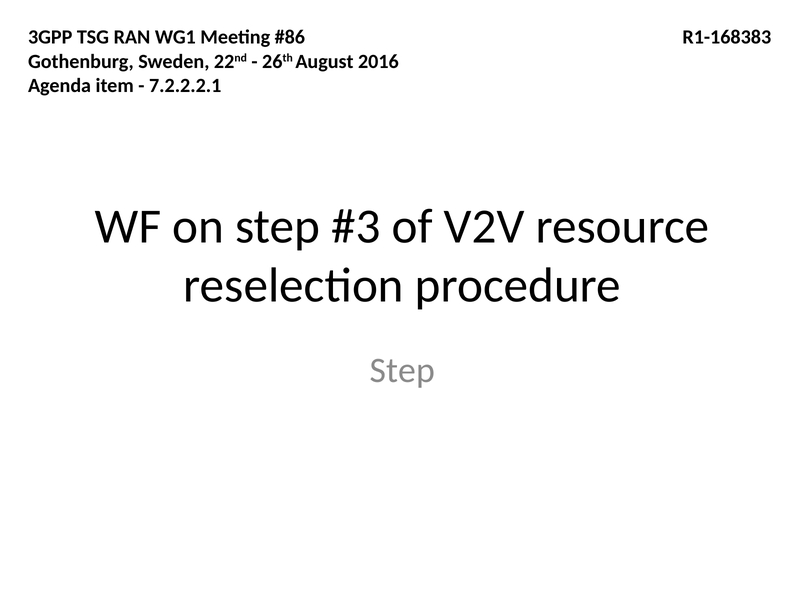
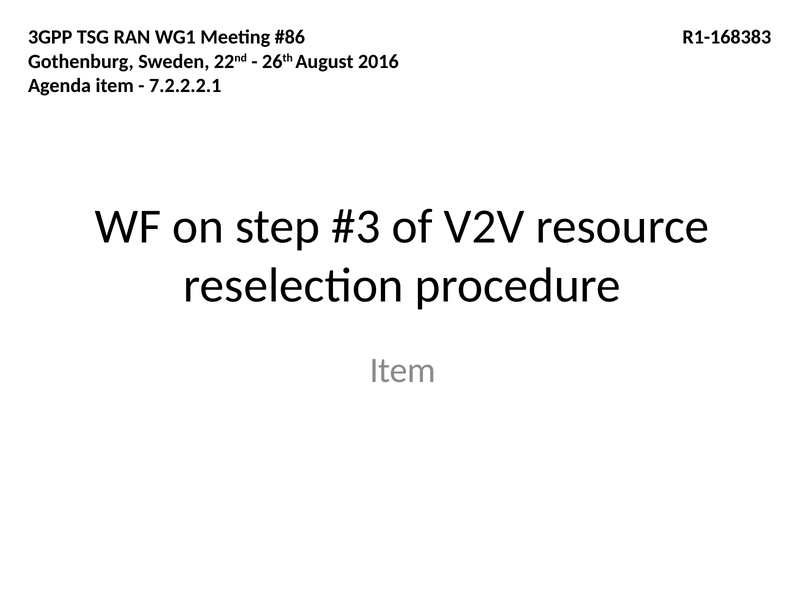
Step at (402, 370): Step -> Item
